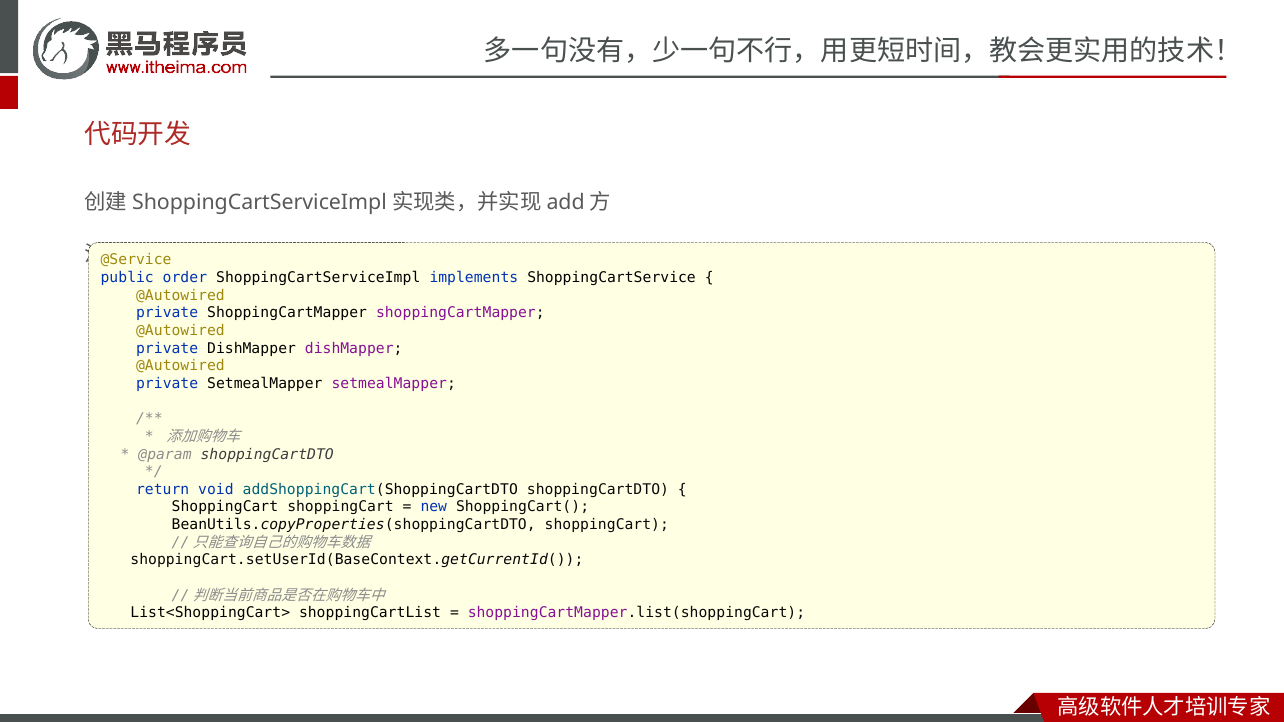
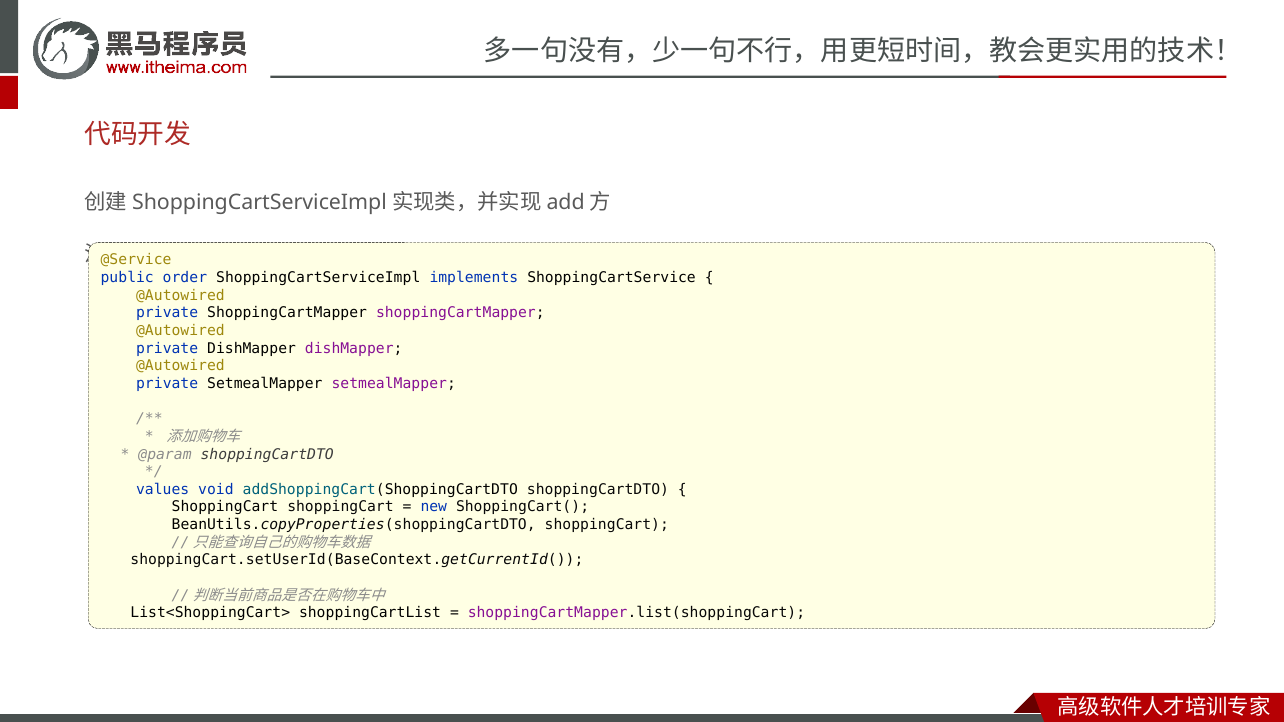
return: return -> values
